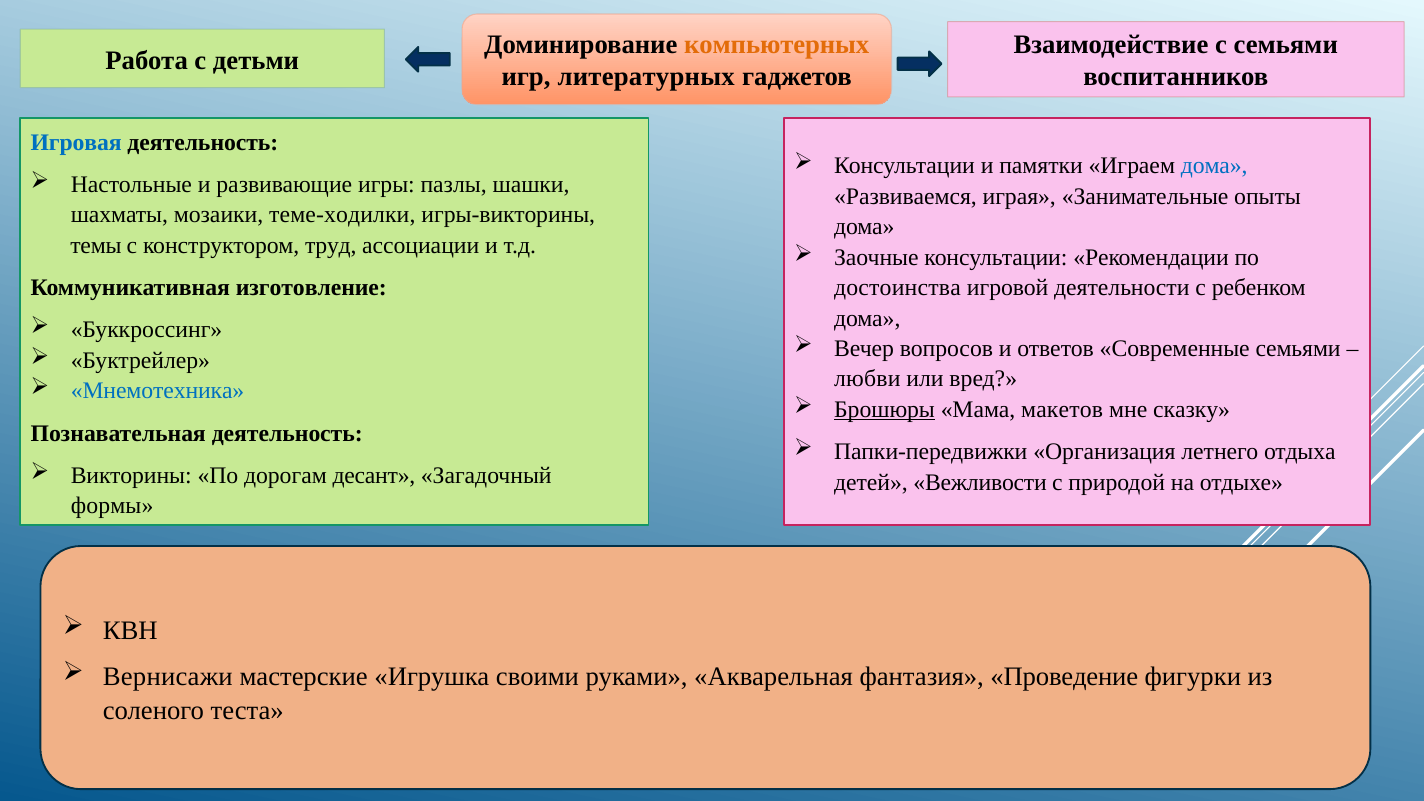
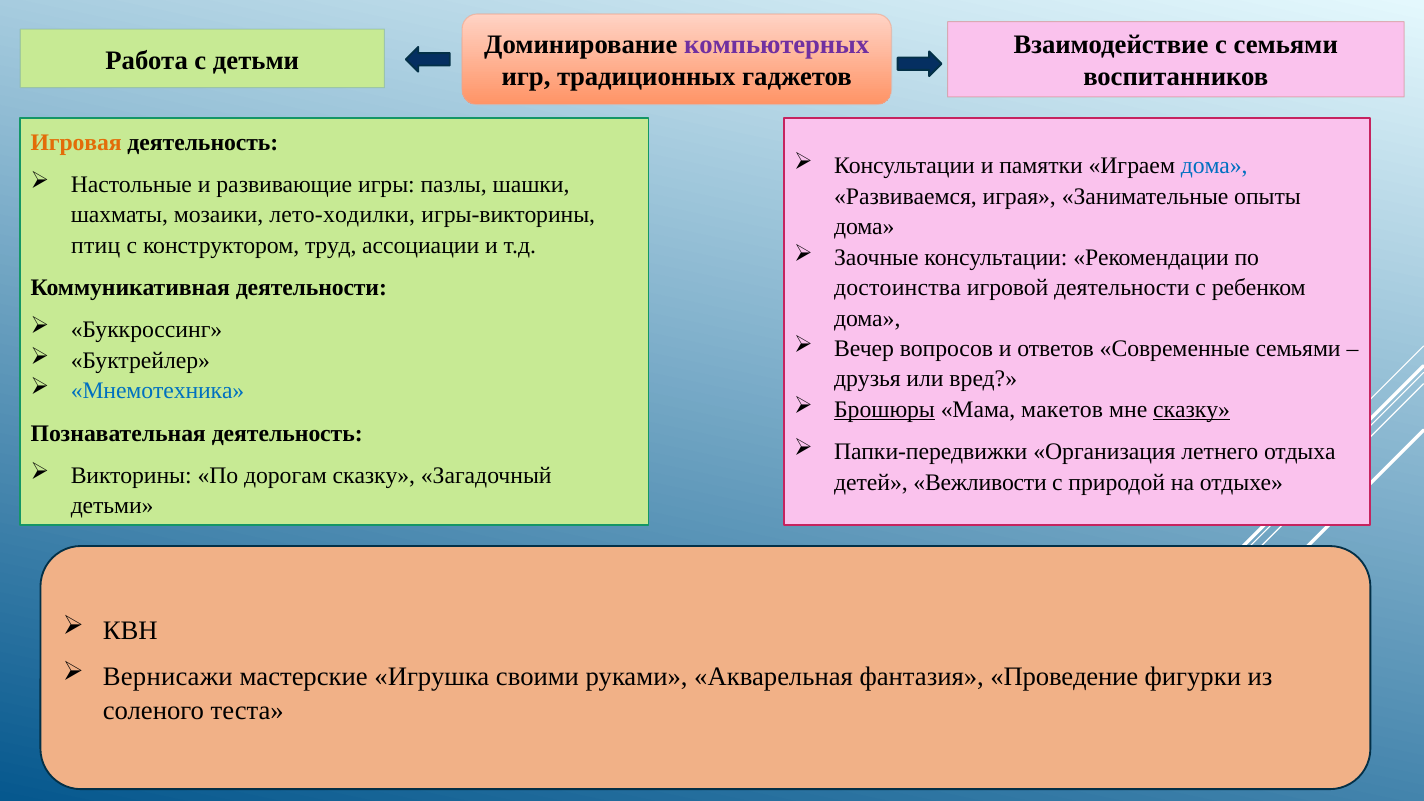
компьютерных colour: orange -> purple
литературных: литературных -> традиционных
Игровая colour: blue -> orange
теме-ходилки: теме-ходилки -> лето-ходилки
темы: темы -> птиц
Коммуникативная изготовление: изготовление -> деятельности
любви: любви -> друзья
сказку at (1192, 410) underline: none -> present
дорогам десант: десант -> сказку
формы at (112, 506): формы -> детьми
